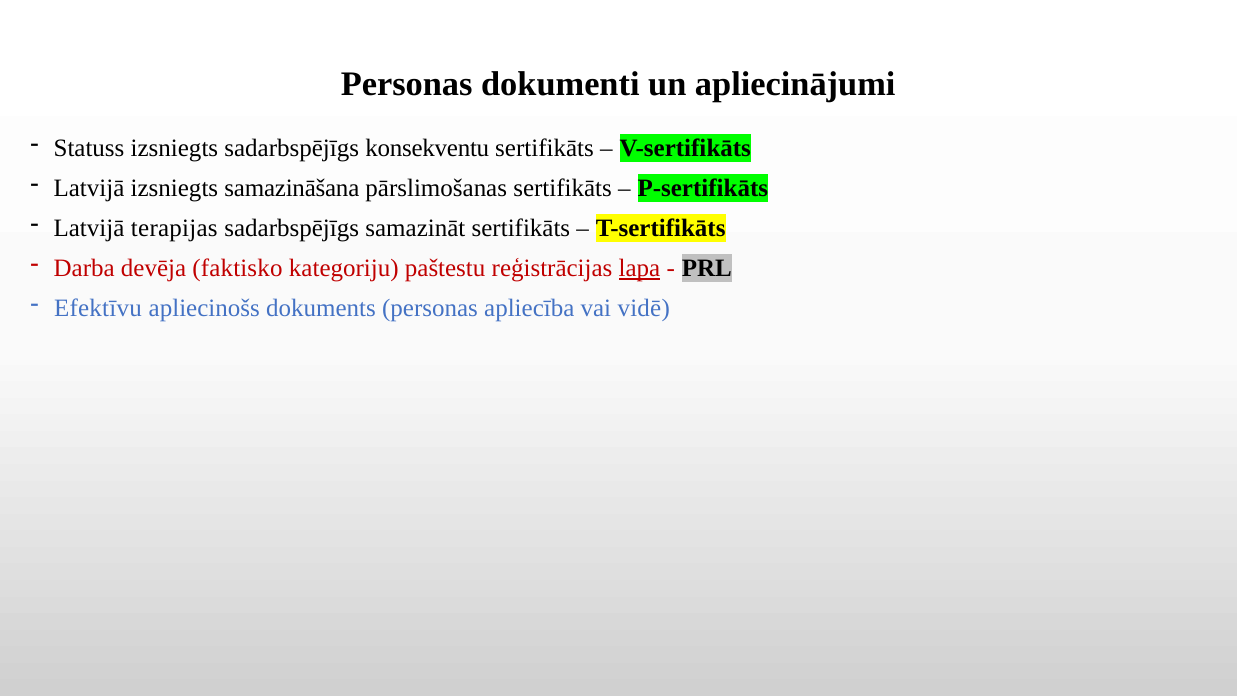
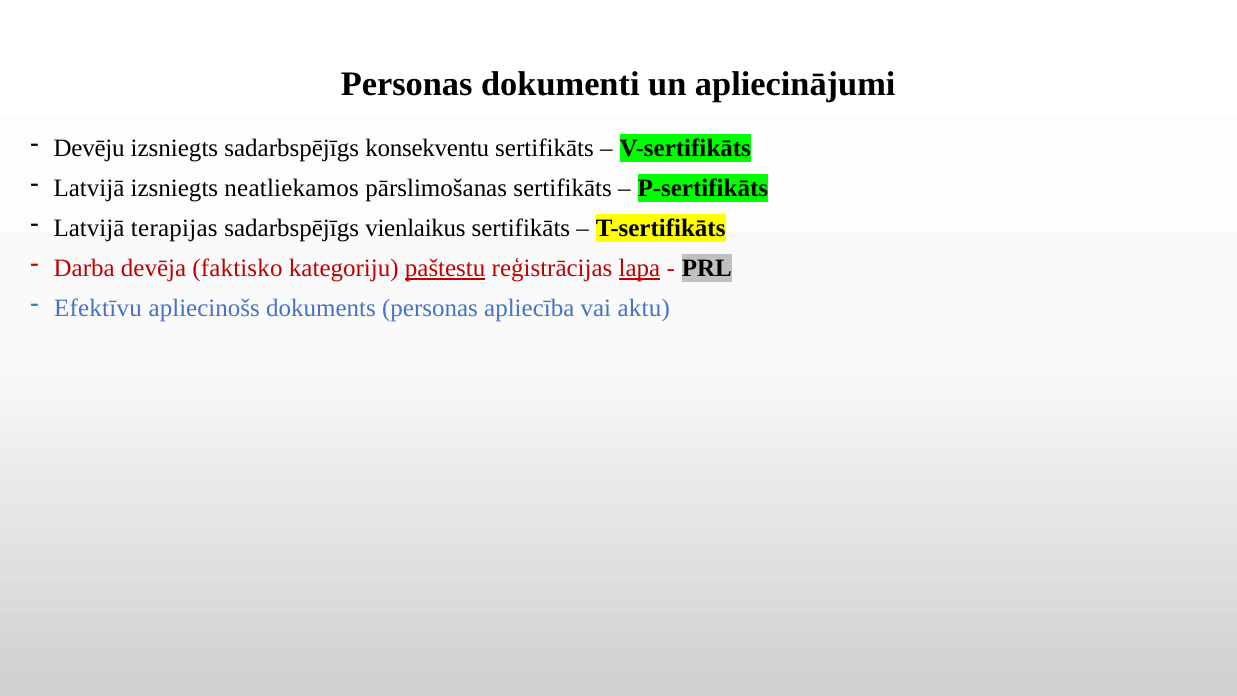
Statuss: Statuss -> Devēju
samazināšana: samazināšana -> neatliekamos
samazināt: samazināt -> vienlaikus
paštestu underline: none -> present
vidē: vidē -> aktu
